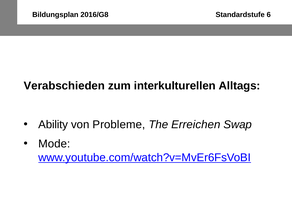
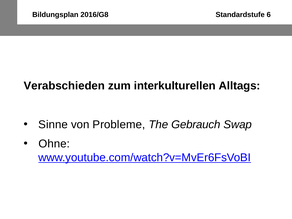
Ability: Ability -> Sinne
Erreichen: Erreichen -> Gebrauch
Mode: Mode -> Ohne
